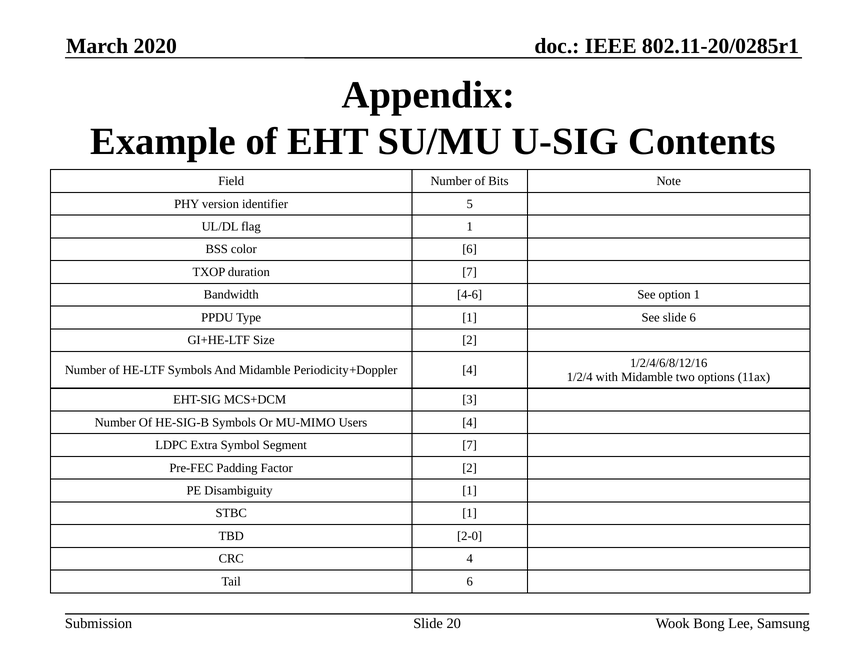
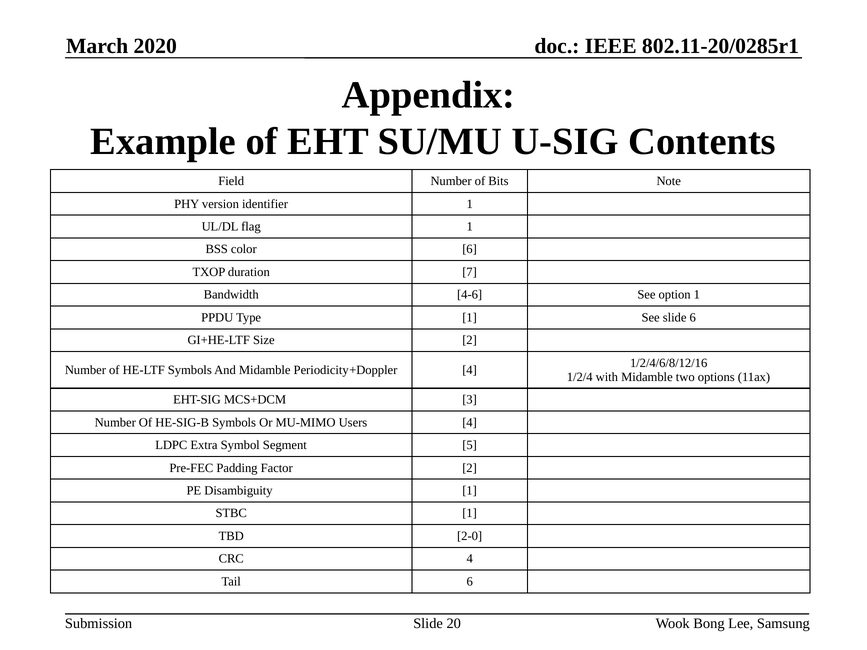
identifier 5: 5 -> 1
Segment 7: 7 -> 5
